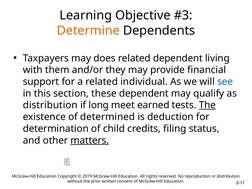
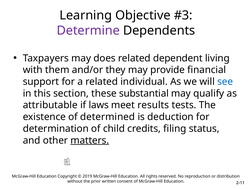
Determine colour: orange -> purple
these dependent: dependent -> substantial
distribution at (50, 105): distribution -> attributable
long: long -> laws
earned: earned -> results
The at (207, 105) underline: present -> none
